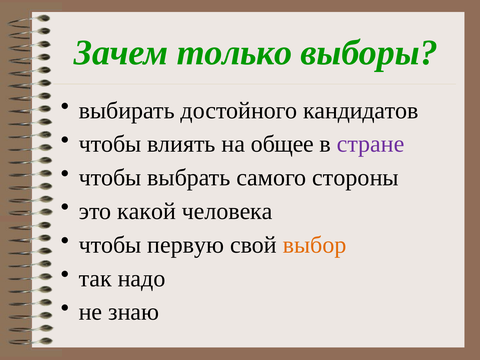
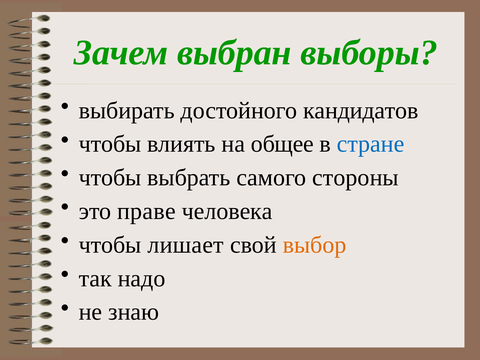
только: только -> выбран
стране colour: purple -> blue
какой: какой -> праве
первую: первую -> лишает
